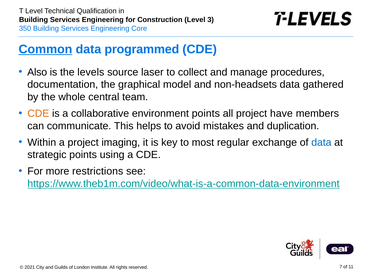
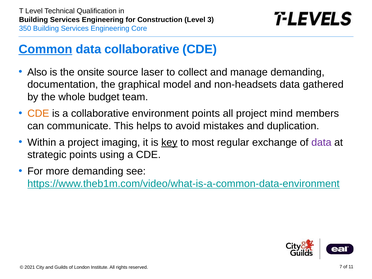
data programmed: programmed -> collaborative
levels: levels -> onsite
manage procedures: procedures -> demanding
central: central -> budget
have: have -> mind
key underline: none -> present
data at (321, 142) colour: blue -> purple
more restrictions: restrictions -> demanding
